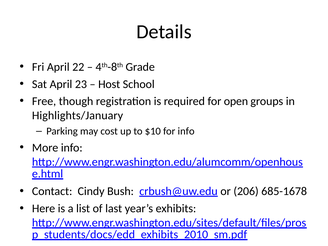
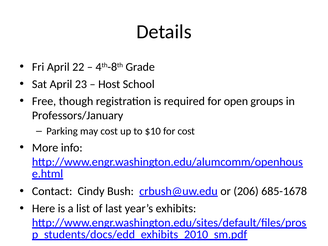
Highlights/January: Highlights/January -> Professors/January
for info: info -> cost
